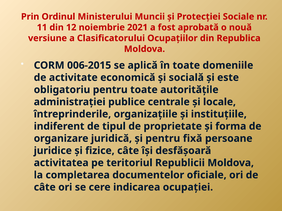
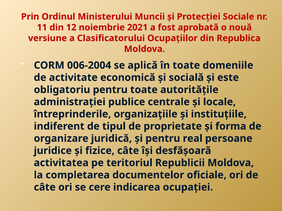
006-2015: 006-2015 -> 006-2004
fixă: fixă -> real
